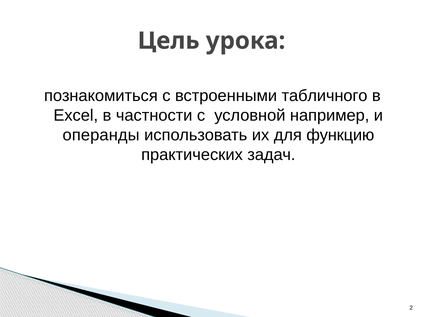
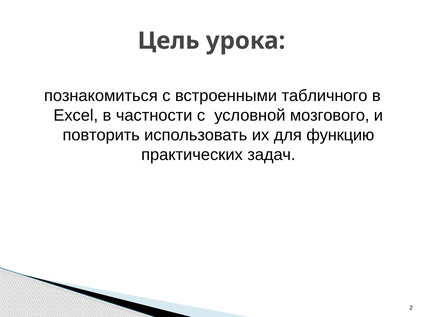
например: например -> мозгового
операнды: операнды -> повторить
